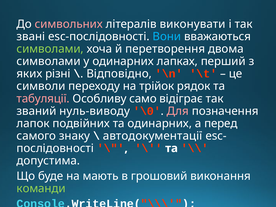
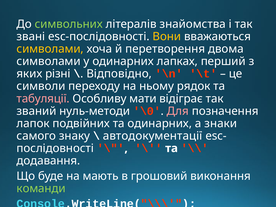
символьних colour: pink -> light green
виконувати: виконувати -> знайомства
Вони colour: light blue -> yellow
символами at (50, 49) colour: light green -> yellow
трійок: трійок -> ньому
само: само -> мати
нуль-виводу: нуль-виводу -> нуль-методи
перед: перед -> знаки
допустима: допустима -> додавання
